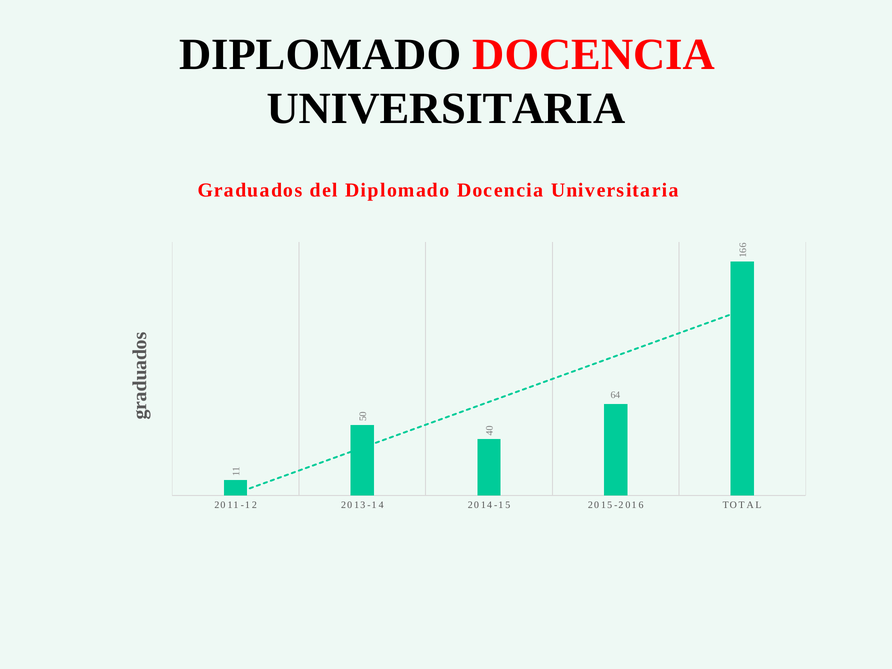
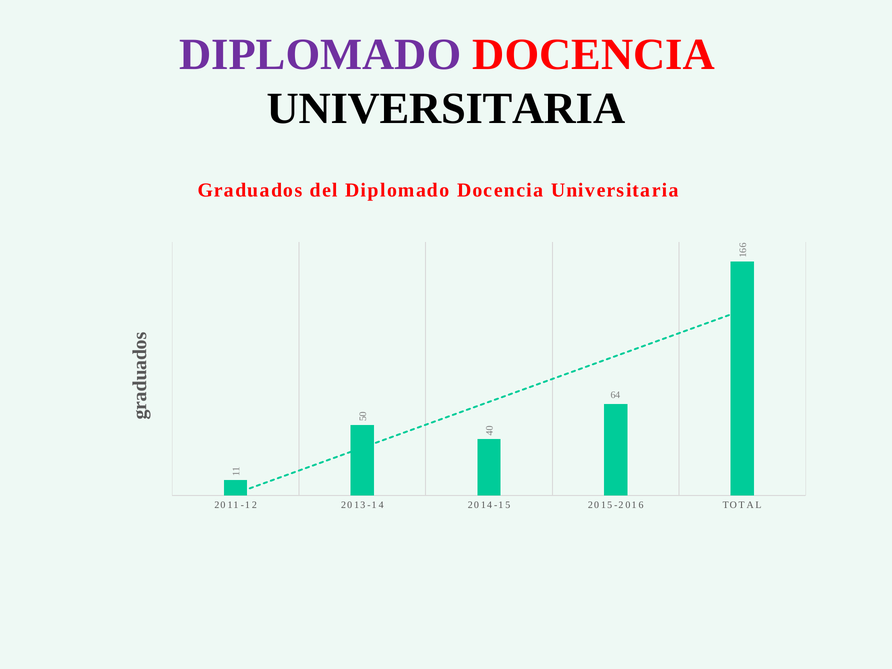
DIPLOMADO at (320, 55) colour: black -> purple
